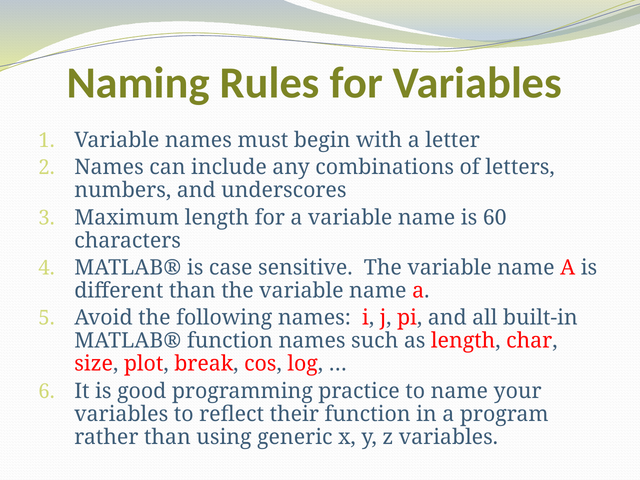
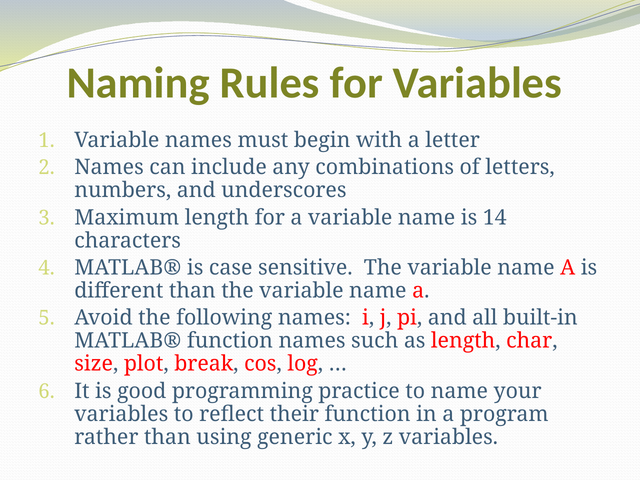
60: 60 -> 14
